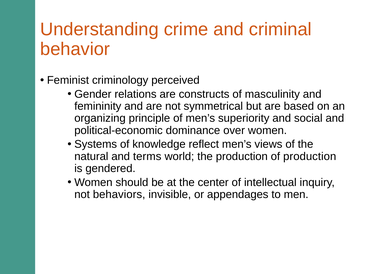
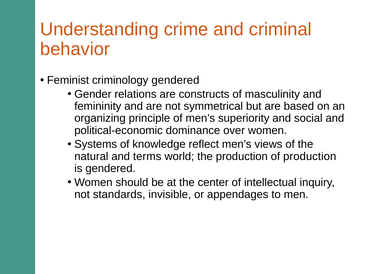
criminology perceived: perceived -> gendered
behaviors: behaviors -> standards
